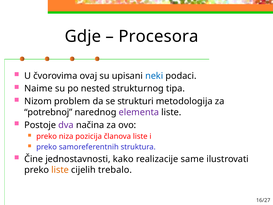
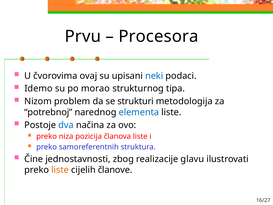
Gdje: Gdje -> Prvu
Naime: Naime -> Idemo
nested: nested -> morao
elementa colour: purple -> blue
dva colour: purple -> blue
kako: kako -> zbog
same: same -> glavu
trebalo: trebalo -> članove
